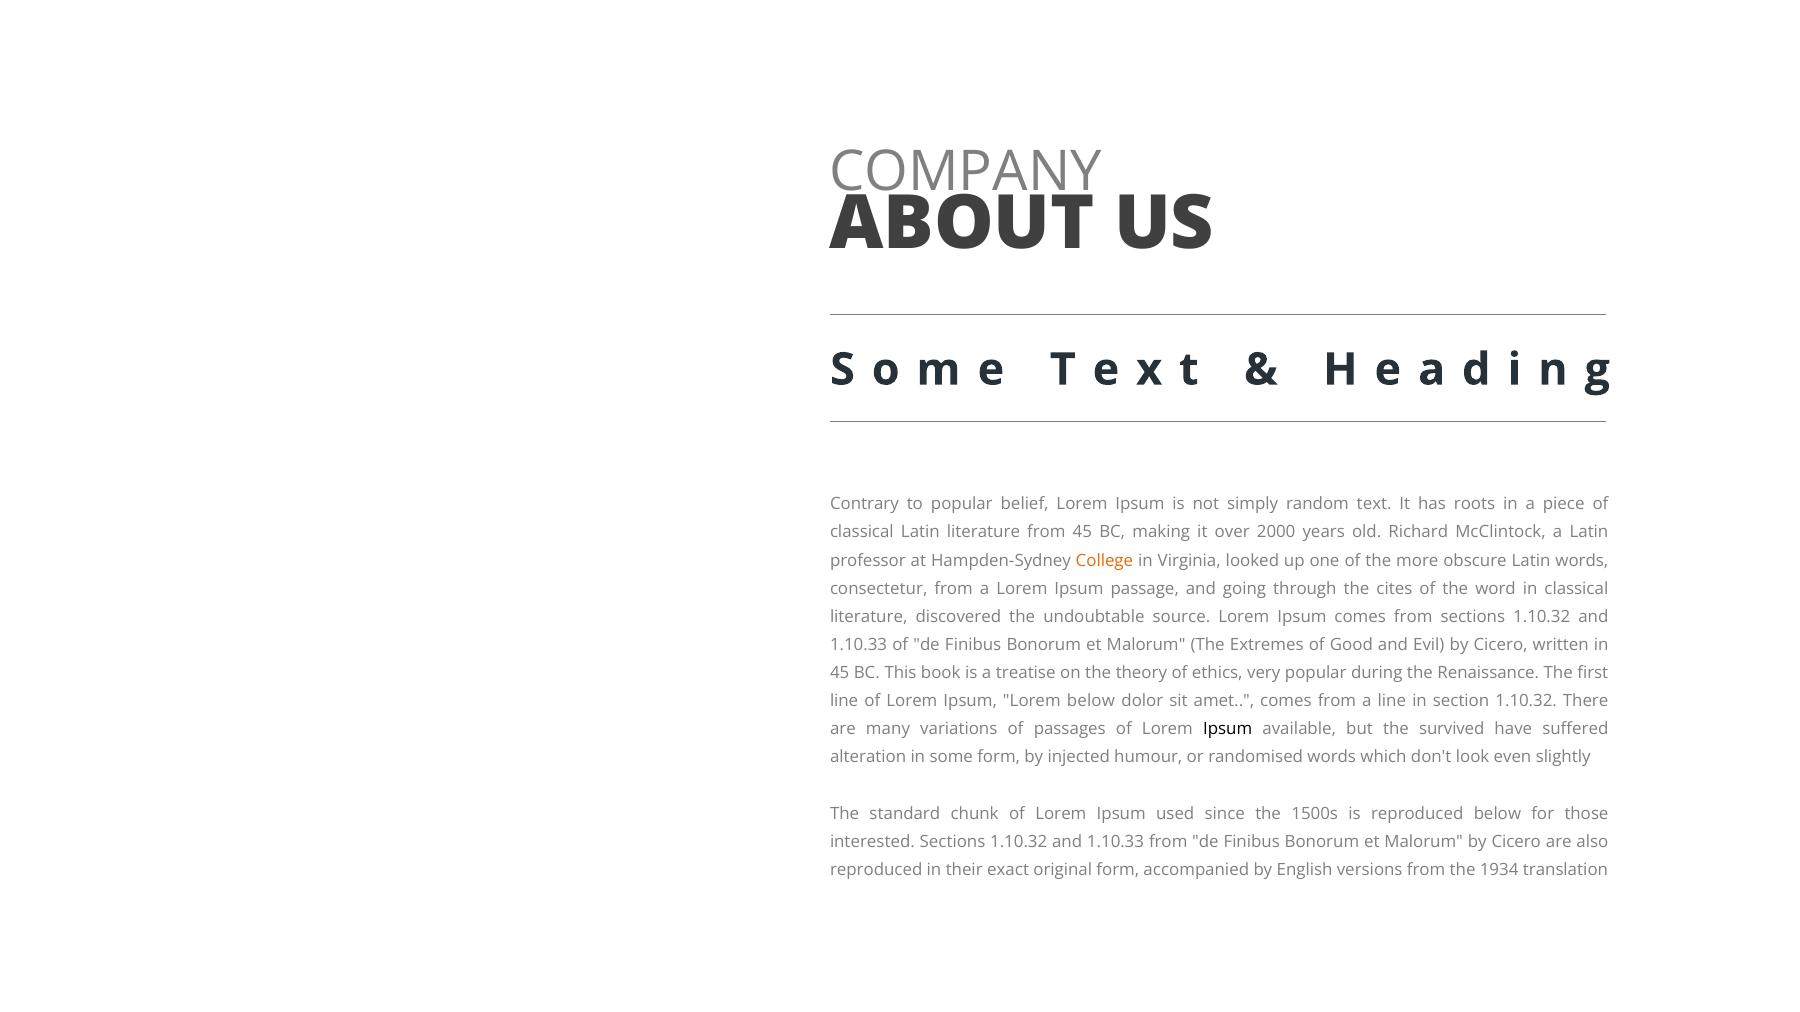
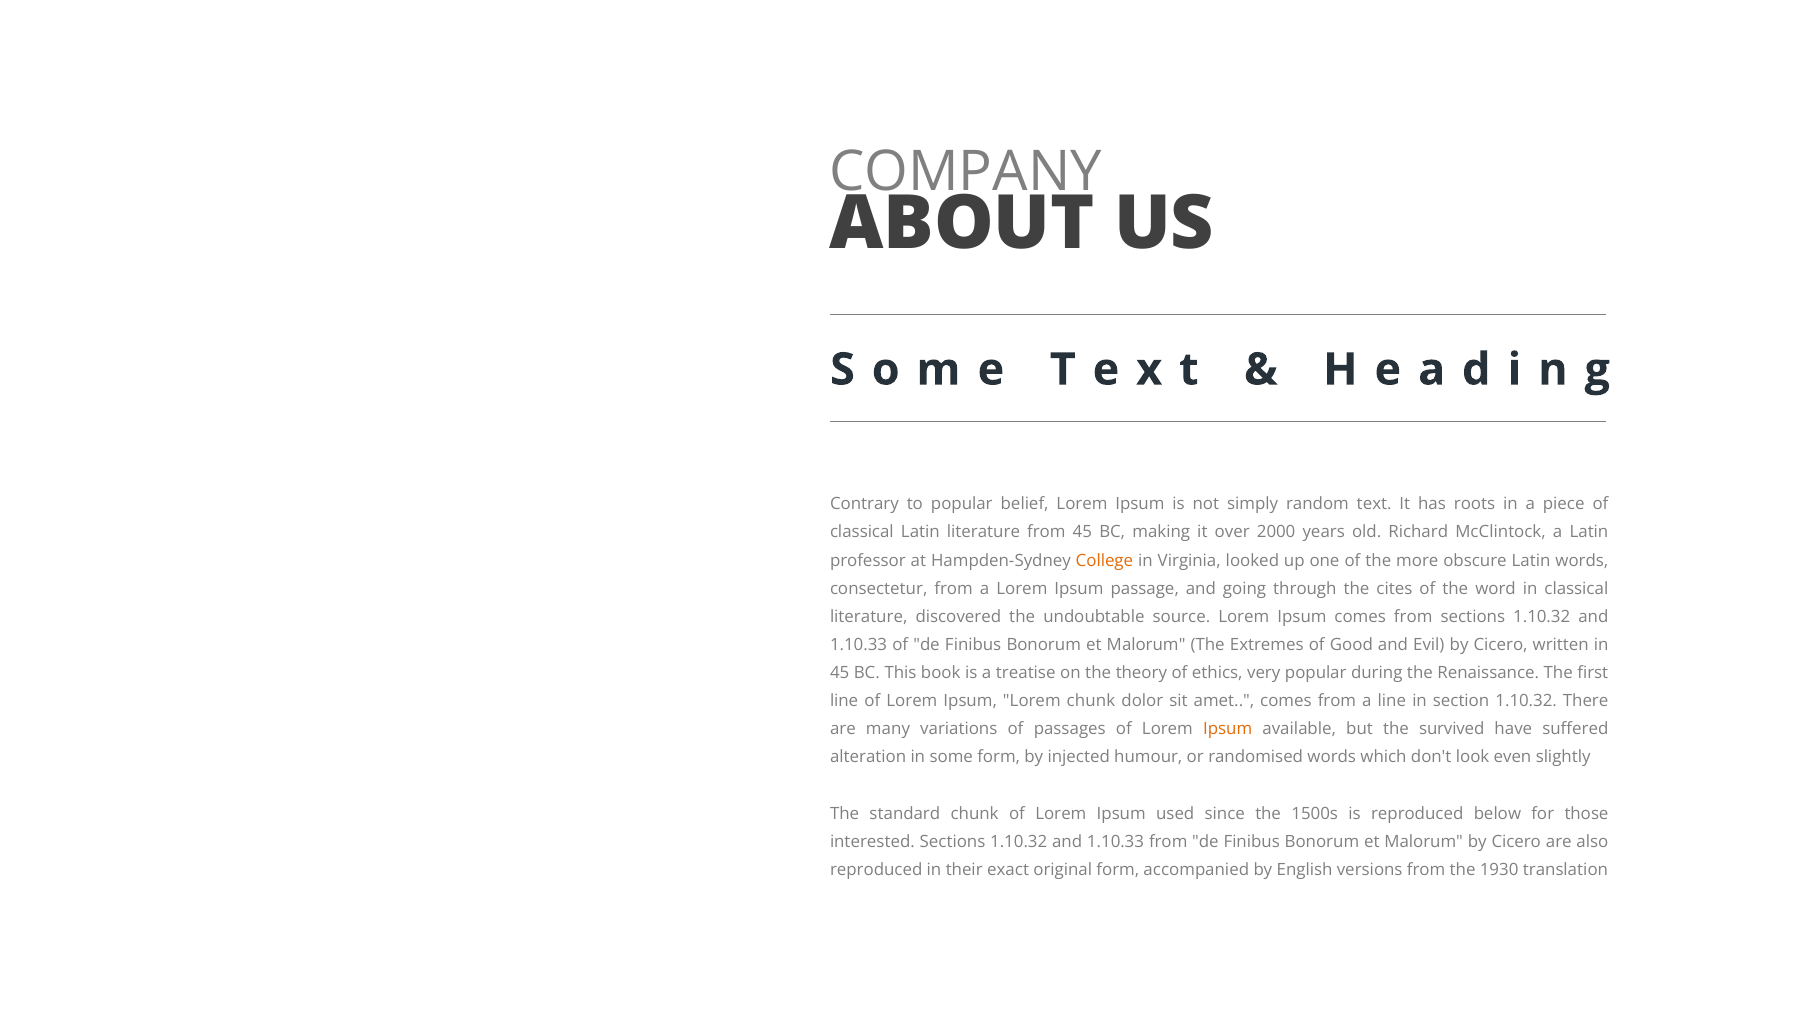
Lorem below: below -> chunk
Ipsum at (1228, 729) colour: black -> orange
1934: 1934 -> 1930
